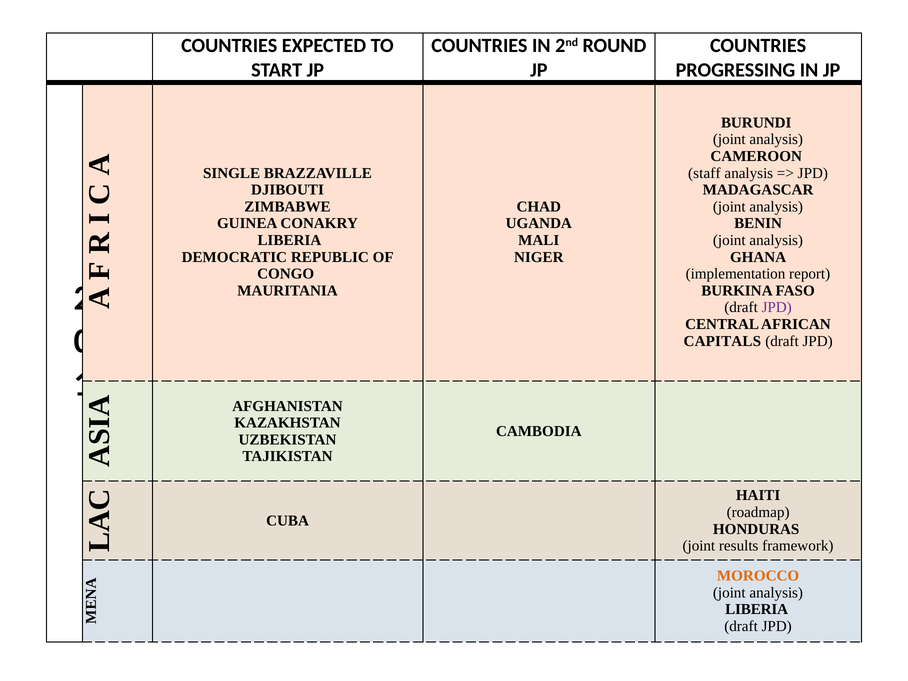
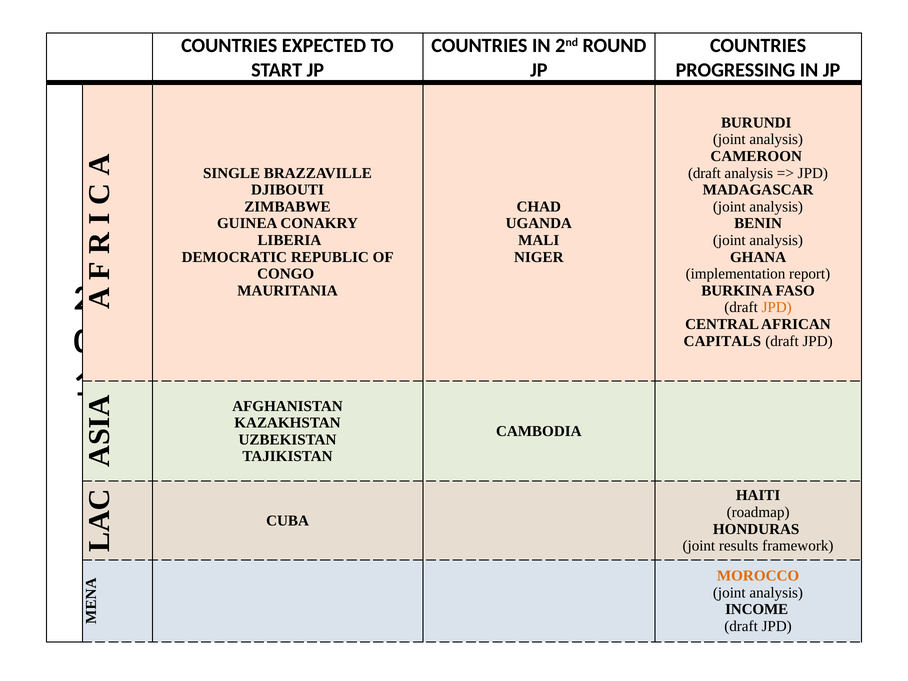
staff at (704, 173): staff -> draft
JPD at (777, 307) colour: purple -> orange
LIBERIA at (757, 609): LIBERIA -> INCOME
